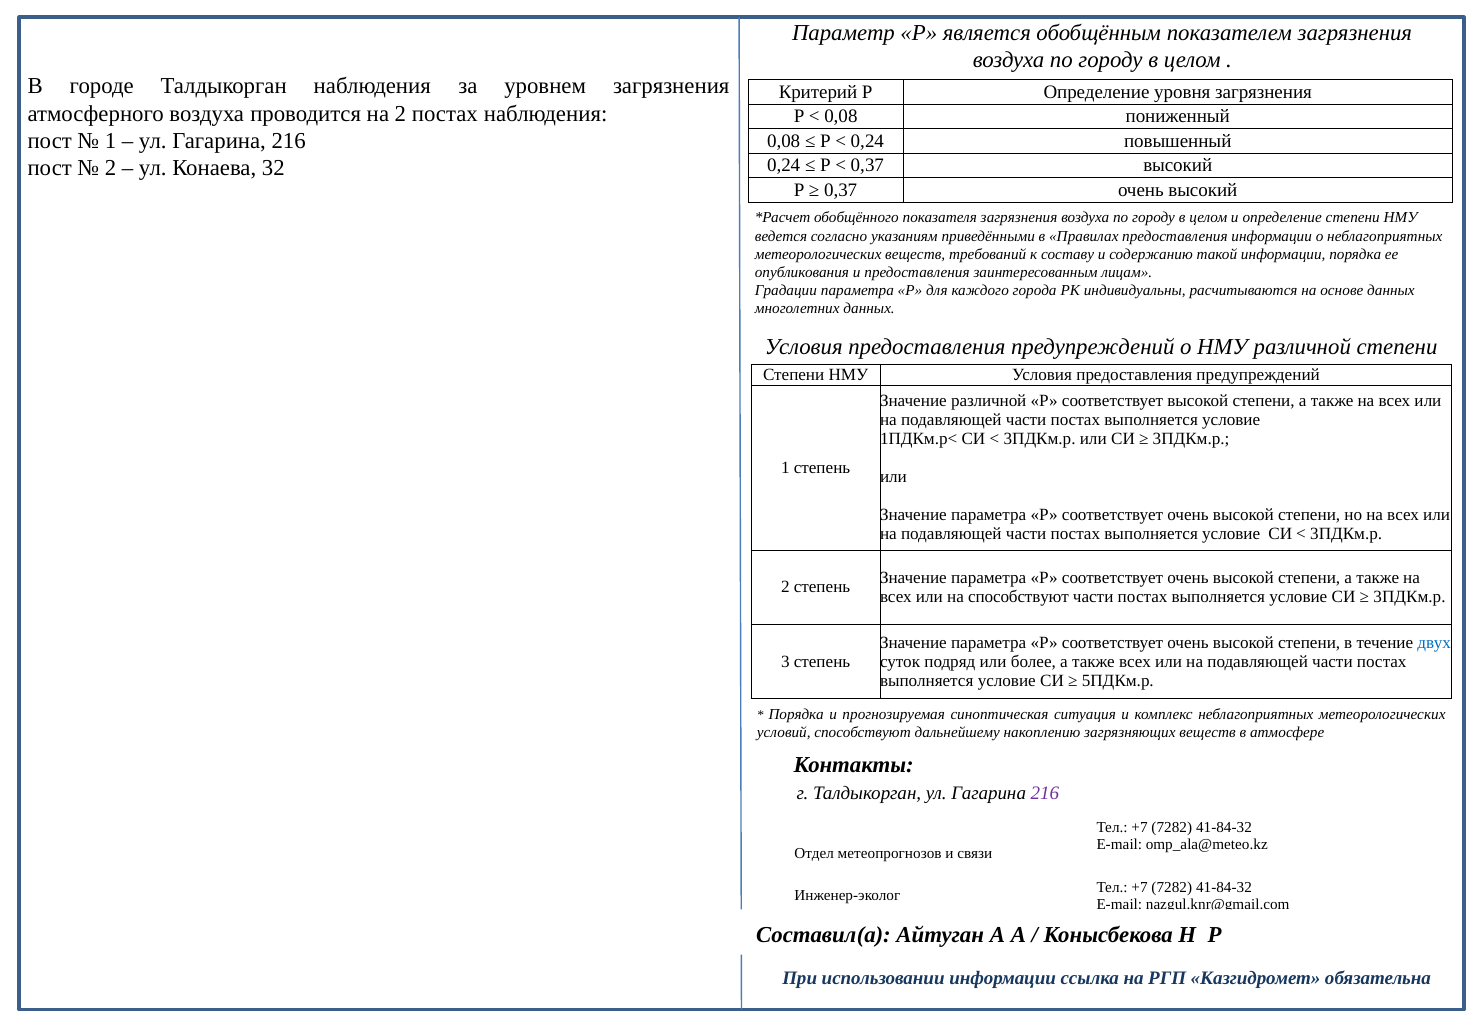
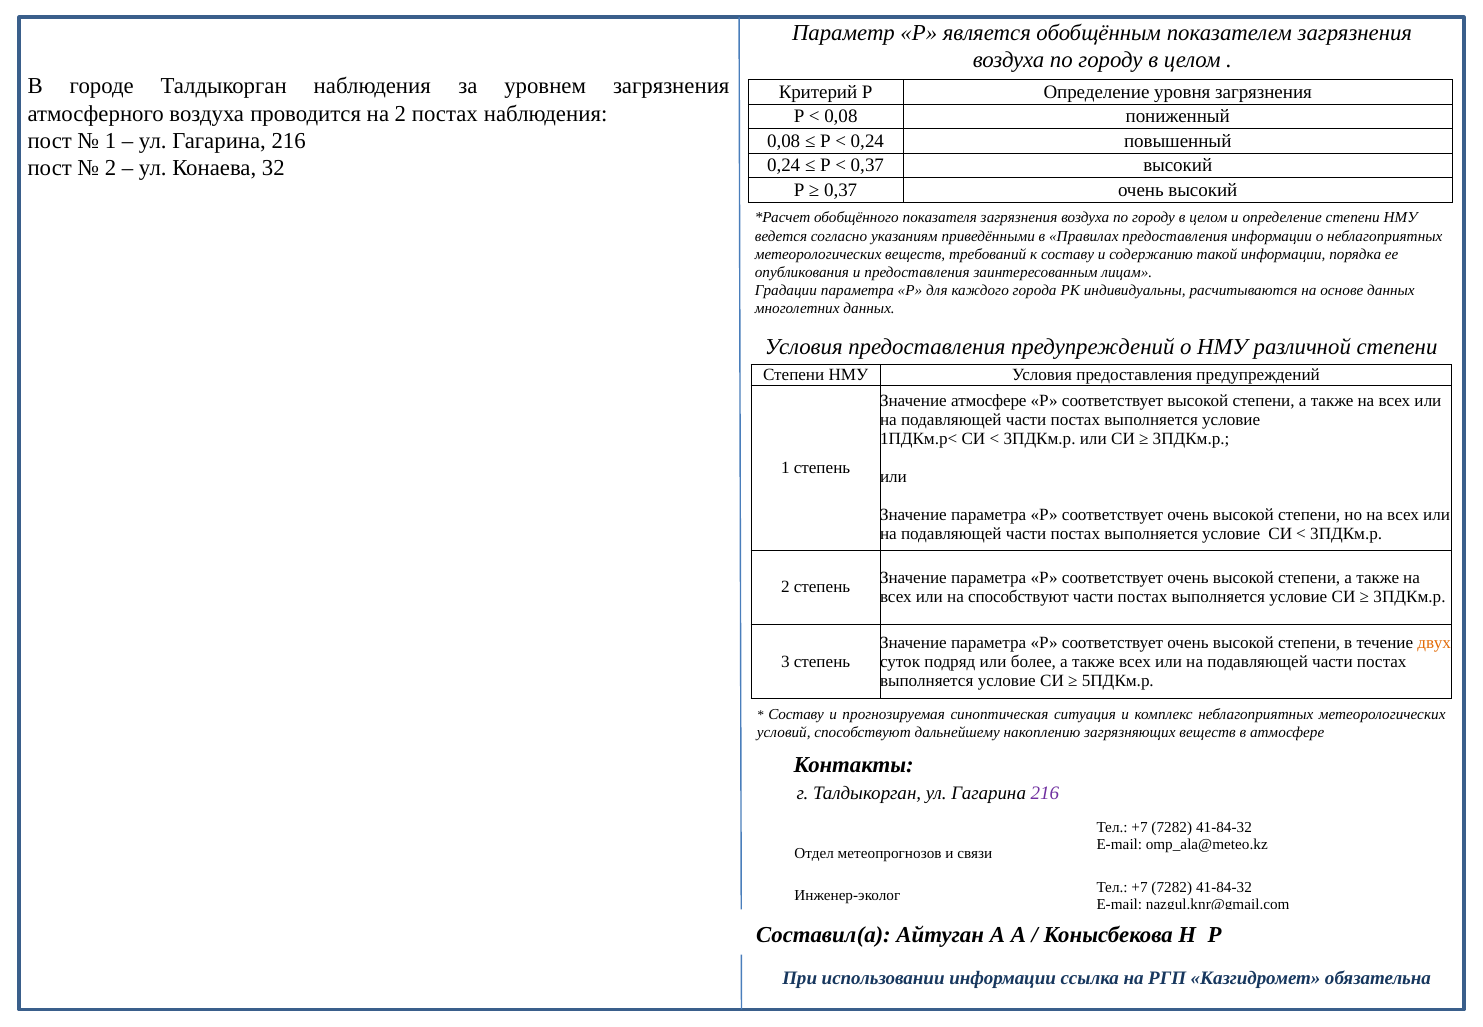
Значение различной: различной -> атмосфере
двух colour: blue -> orange
Порядка at (796, 714): Порядка -> Составу
